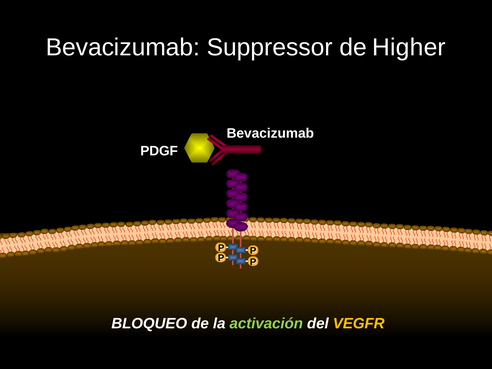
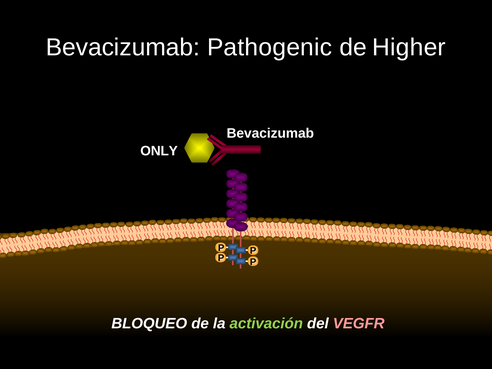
Suppressor: Suppressor -> Pathogenic
PDGF: PDGF -> ONLY
VEGFR colour: yellow -> pink
